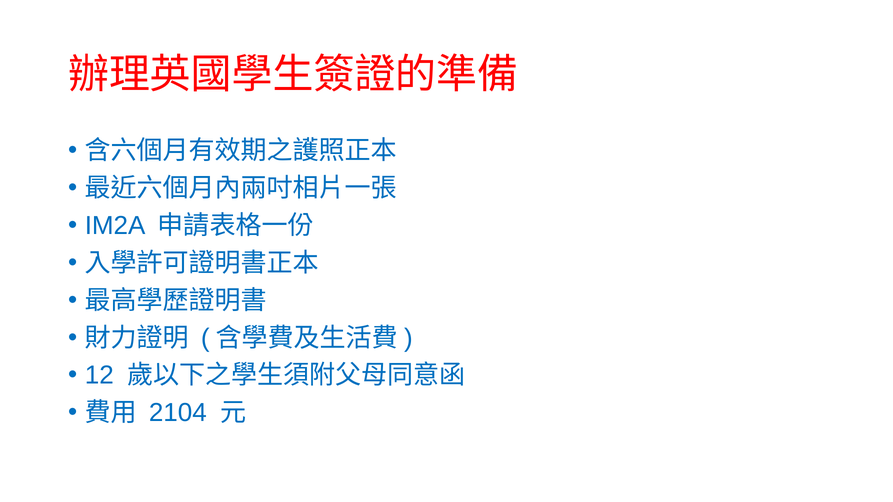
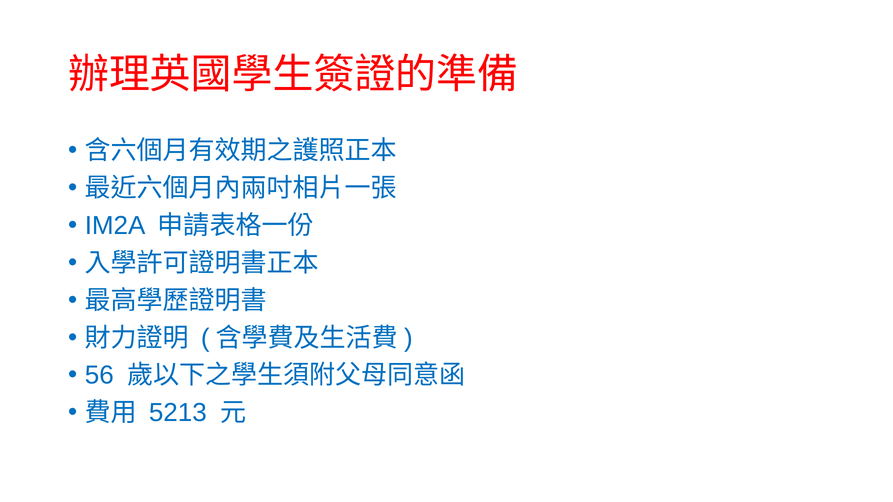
12: 12 -> 56
2104: 2104 -> 5213
